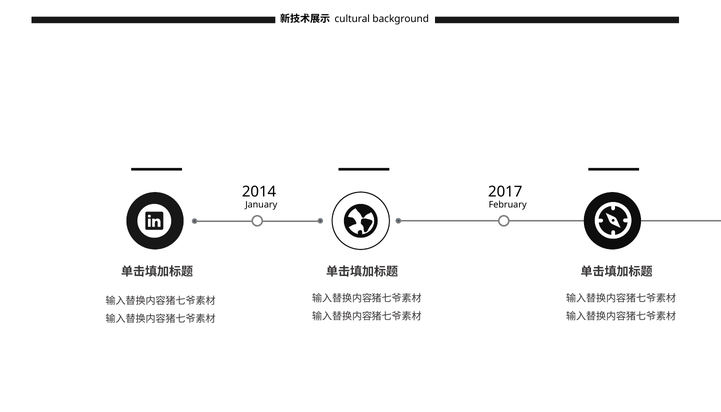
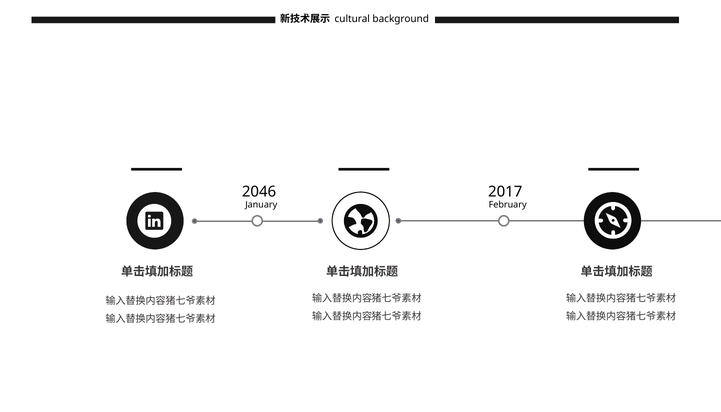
2014: 2014 -> 2046
